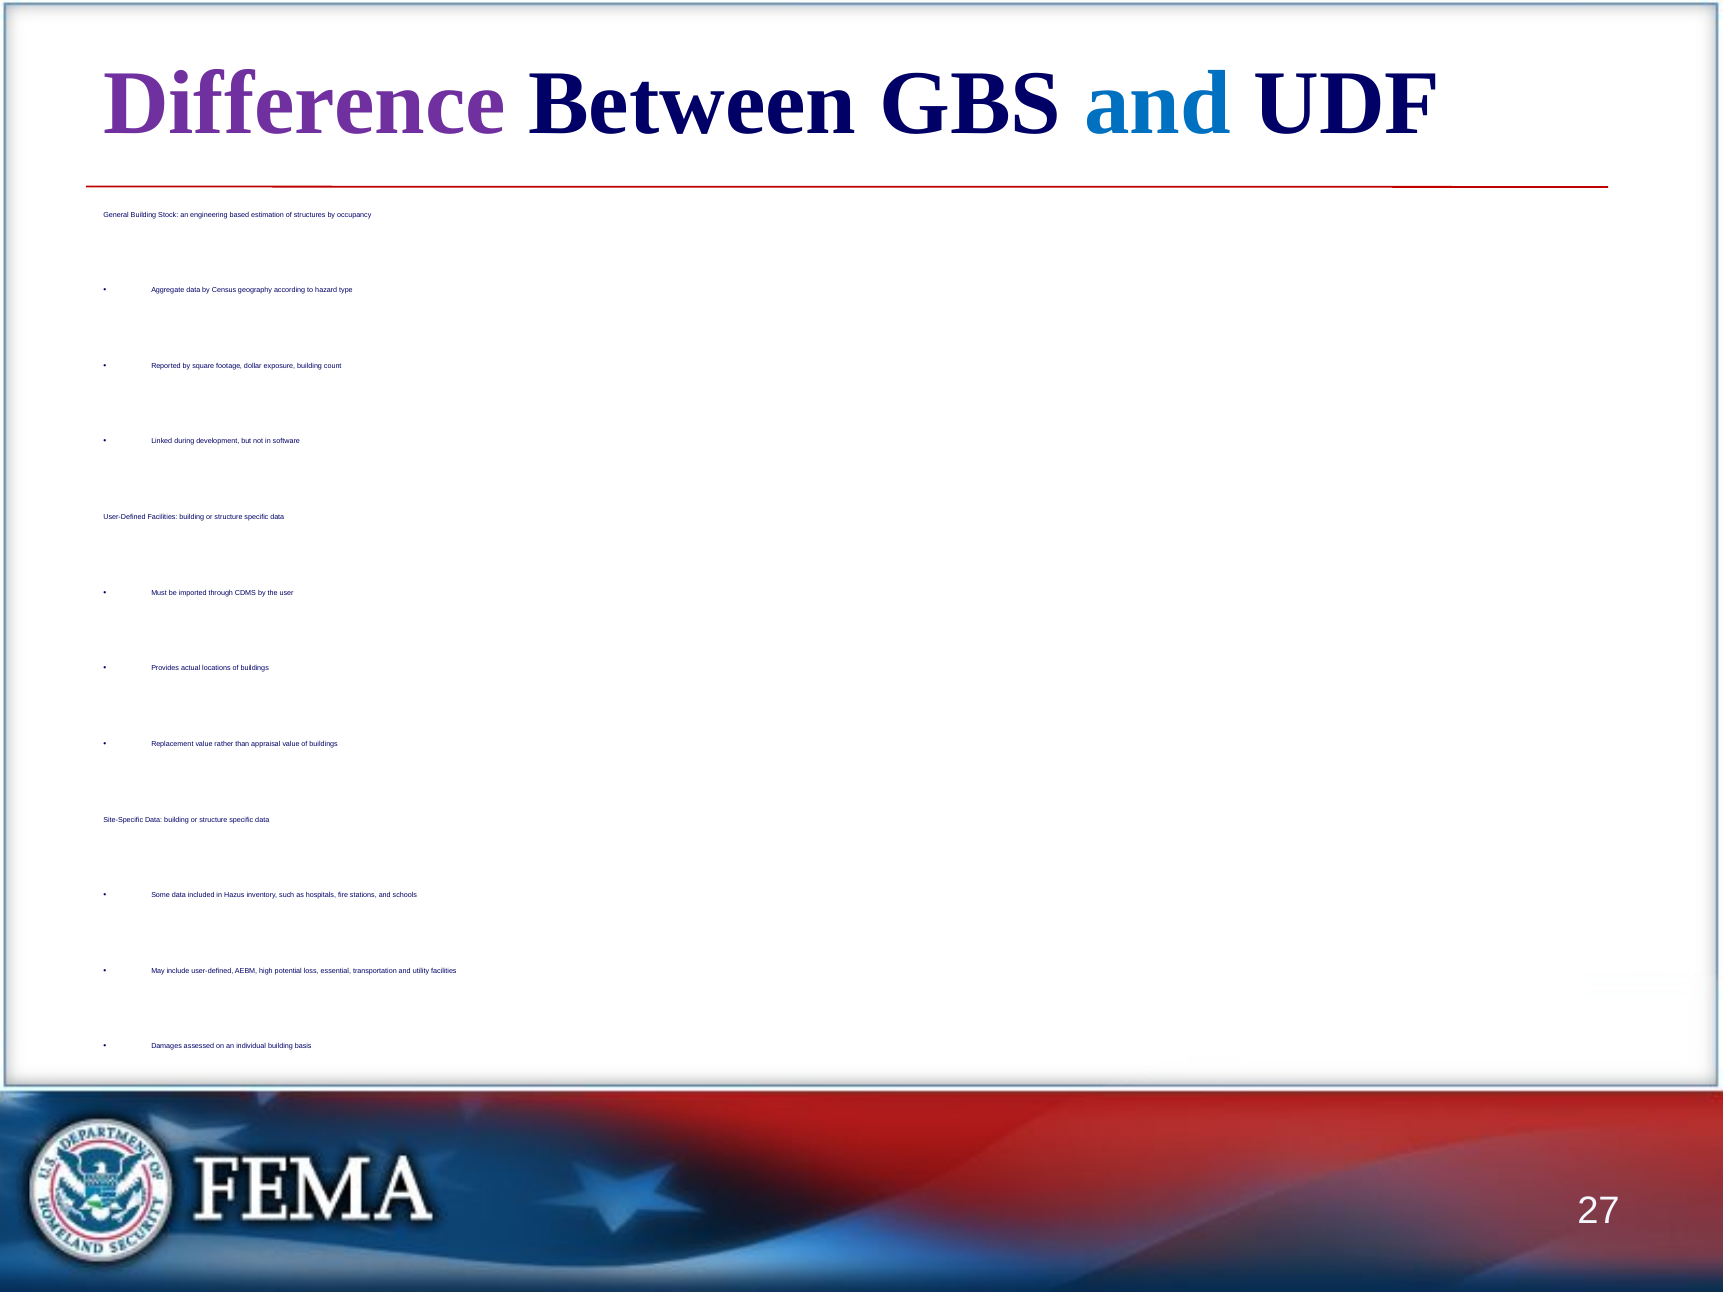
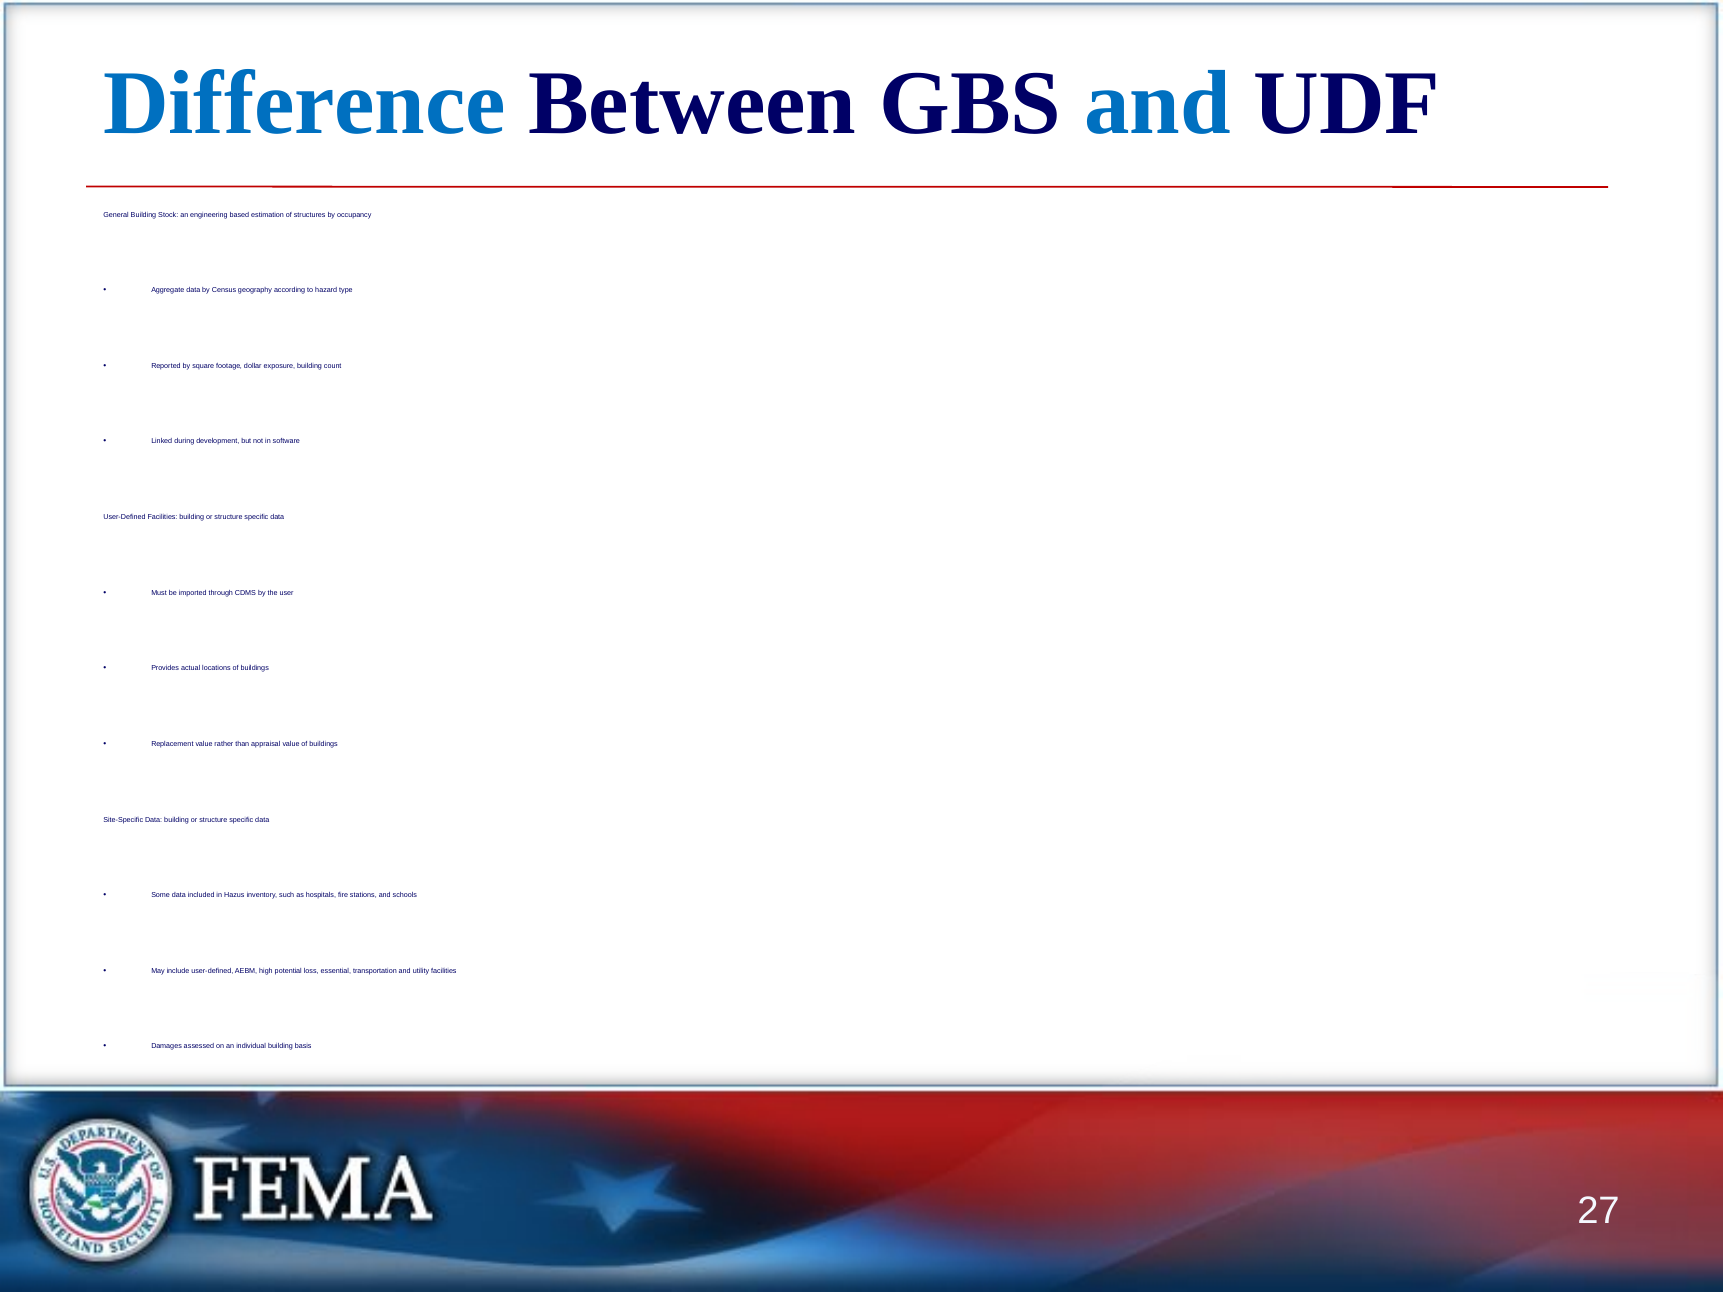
Difference colour: purple -> blue
